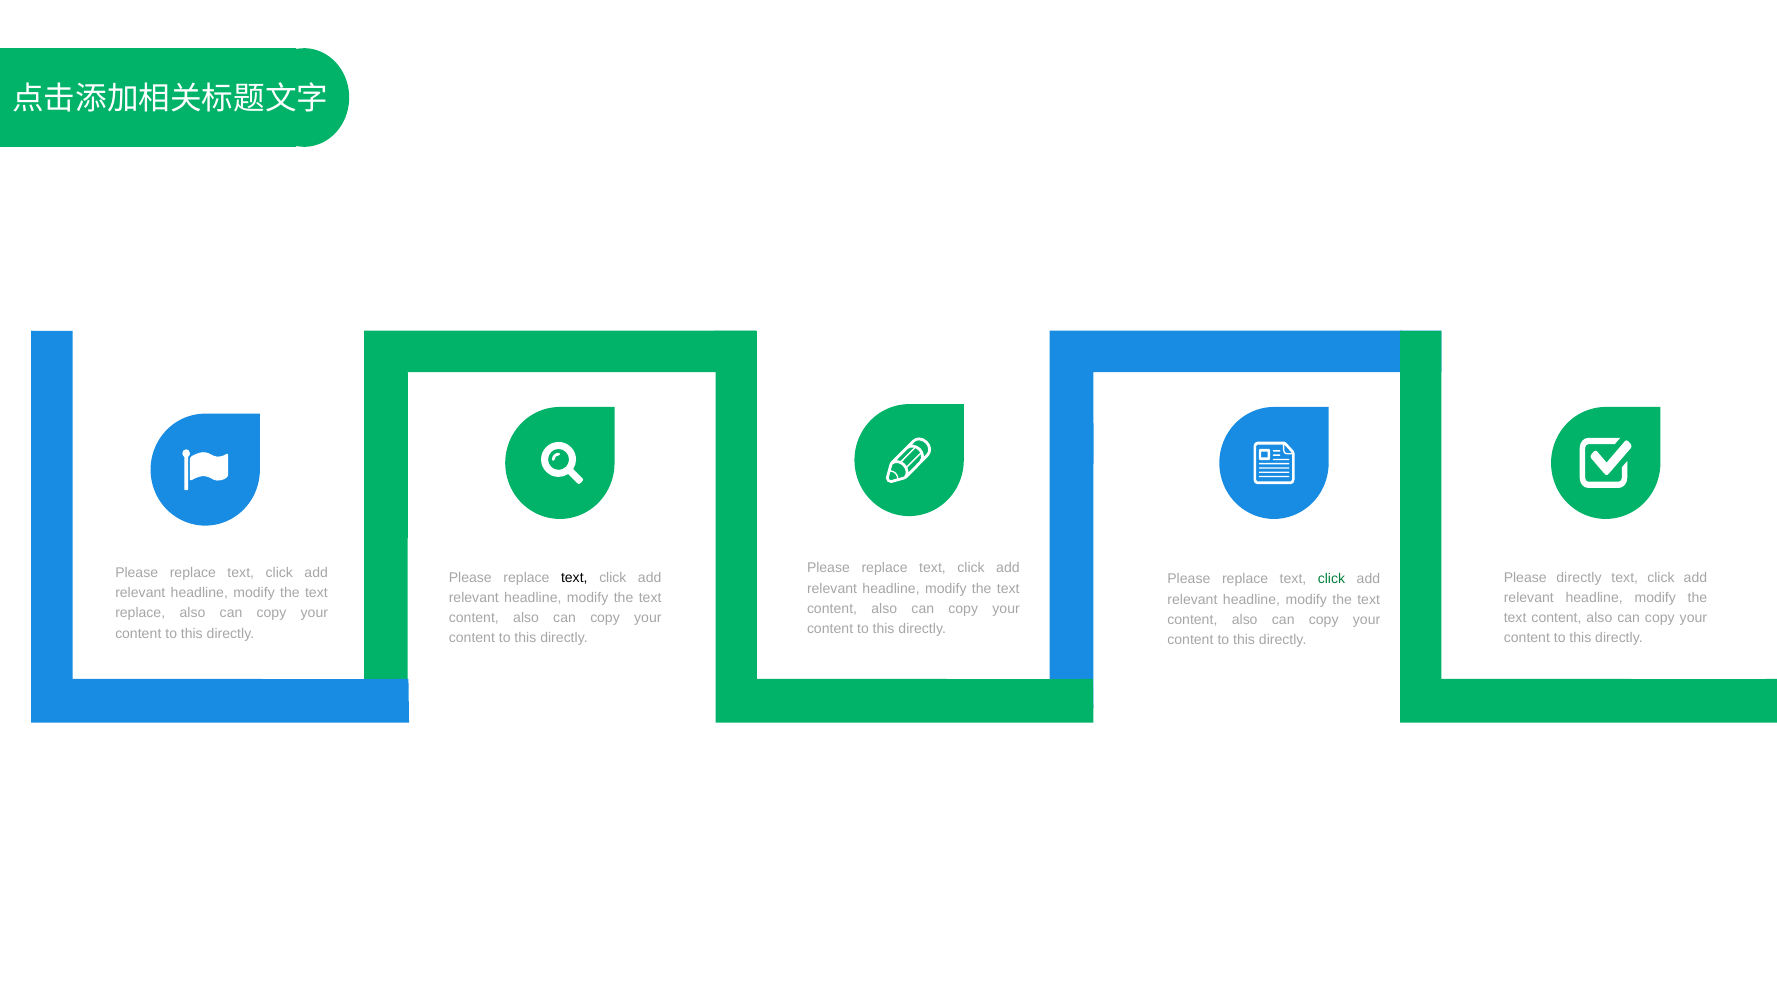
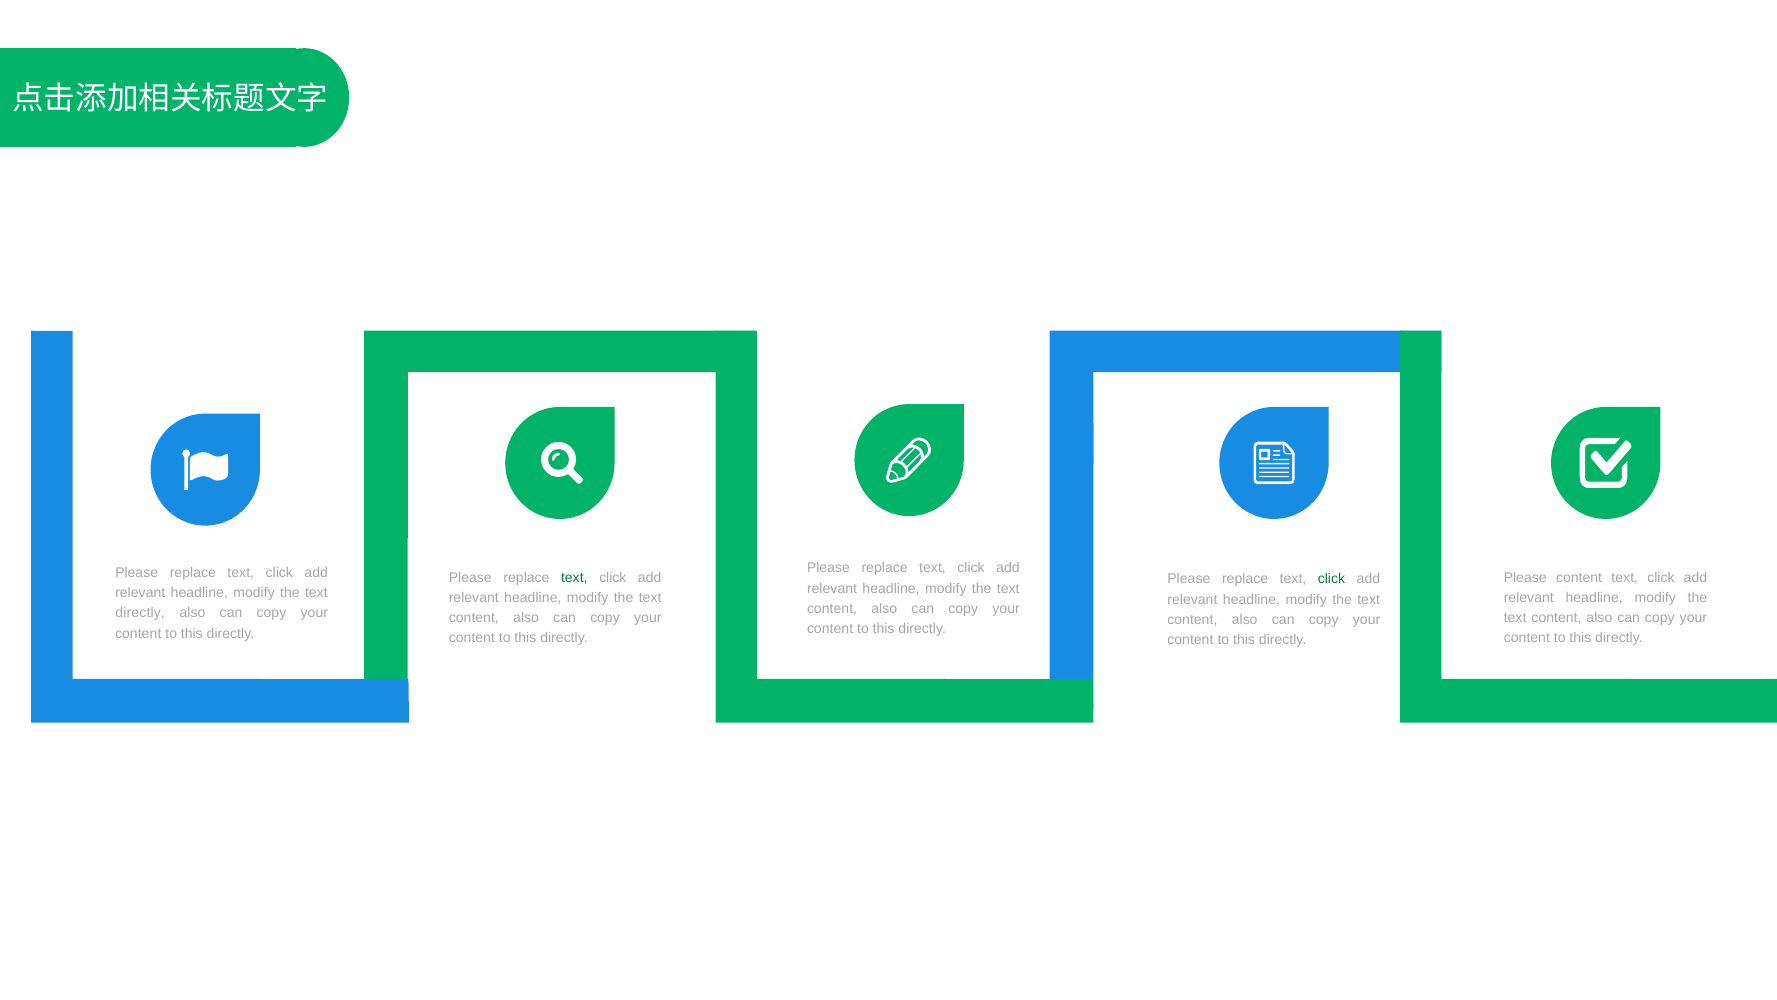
text at (574, 577) colour: black -> green
Please directly: directly -> content
replace at (140, 613): replace -> directly
